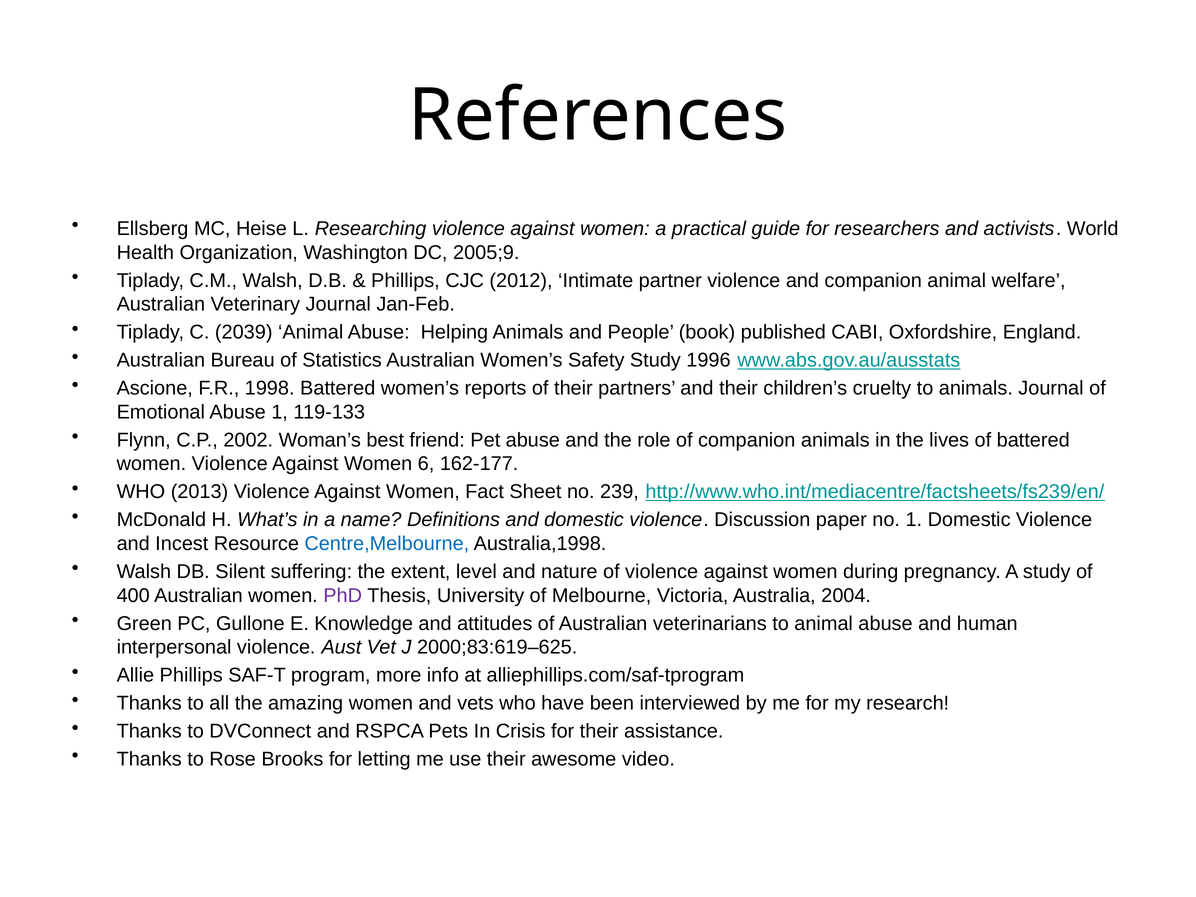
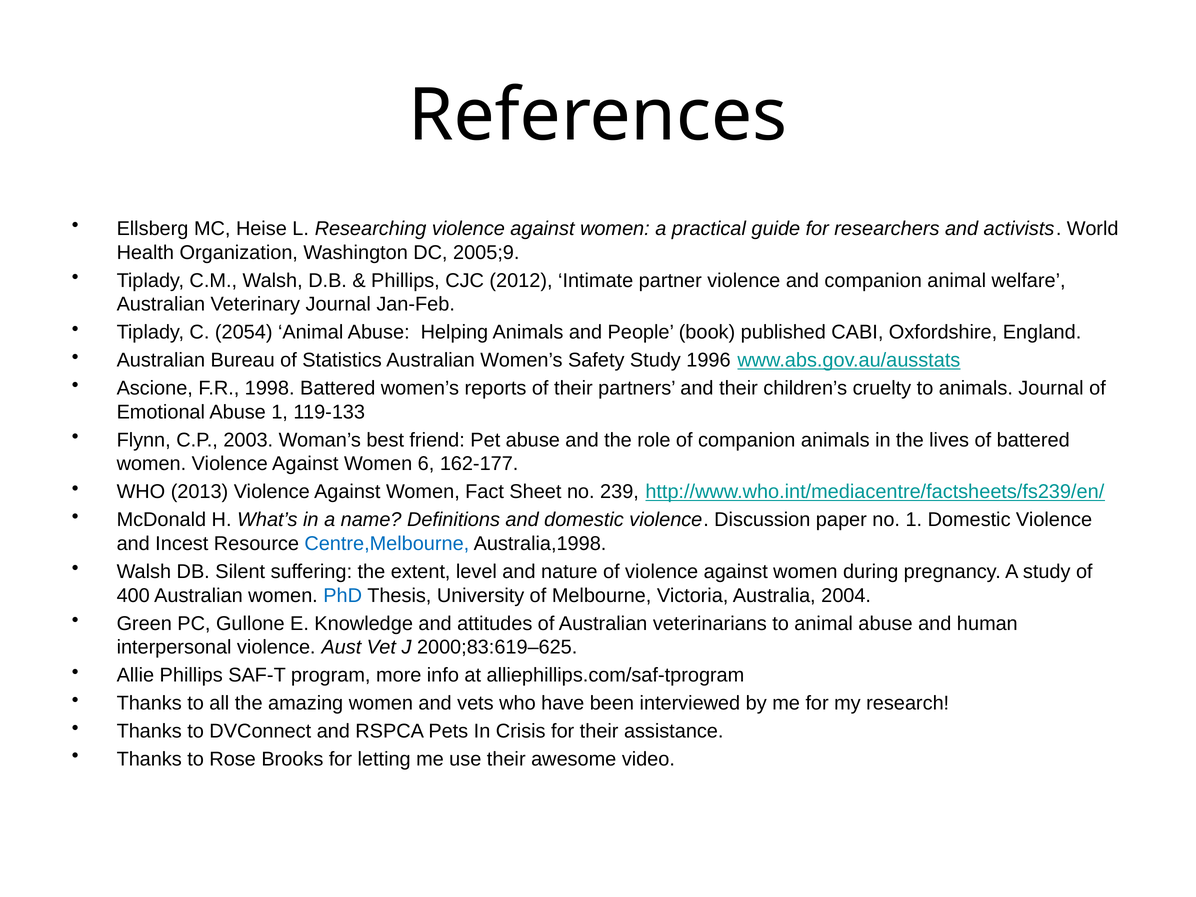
2039: 2039 -> 2054
2002: 2002 -> 2003
PhD colour: purple -> blue
